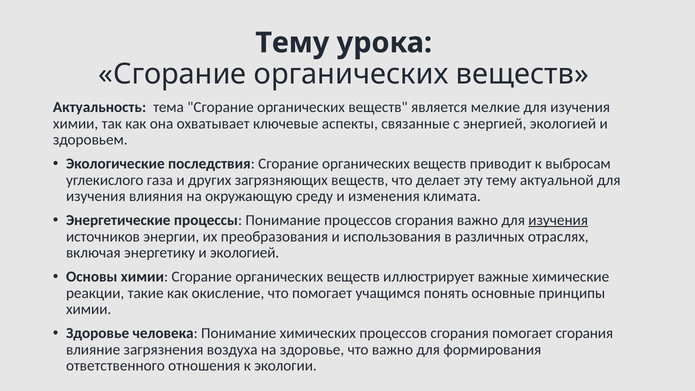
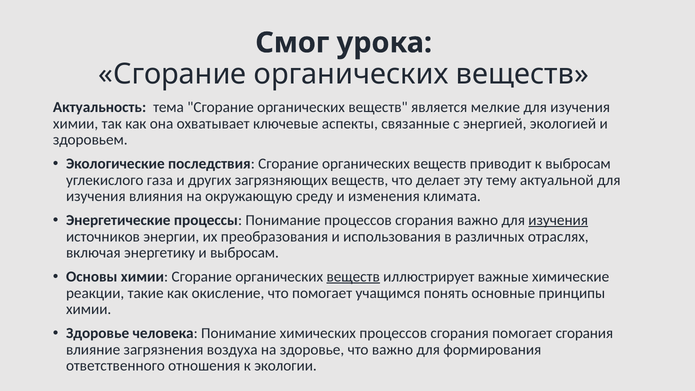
Тему at (292, 43): Тему -> Смог
и экологией: экологией -> выбросам
веществ at (353, 277) underline: none -> present
